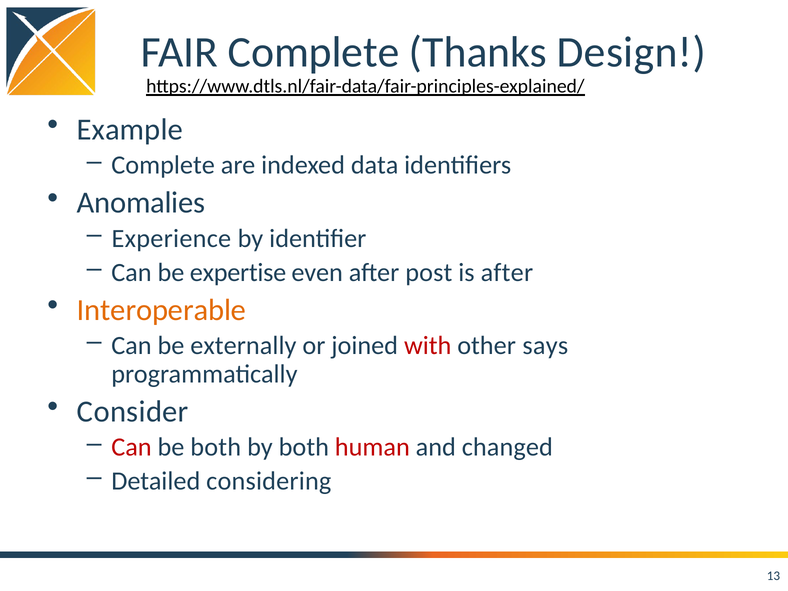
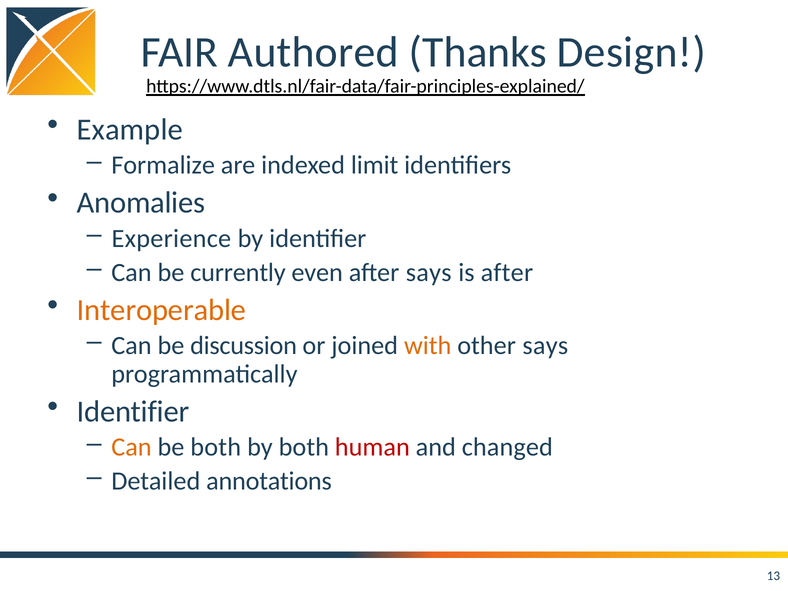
FAIR Complete: Complete -> Authored
Complete at (163, 165): Complete -> Formalize
data: data -> limit
expertise: expertise -> currently
after post: post -> says
externally: externally -> discussion
with colour: red -> orange
Consider at (133, 412): Consider -> Identifier
Can at (131, 447) colour: red -> orange
considering: considering -> annotations
